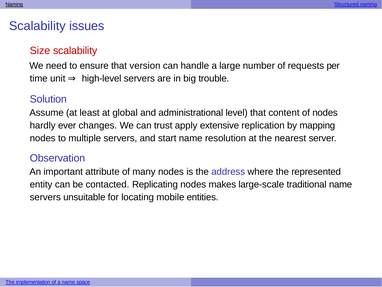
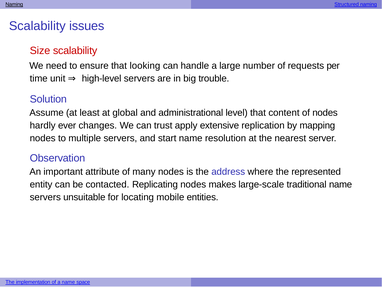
version: version -> looking
